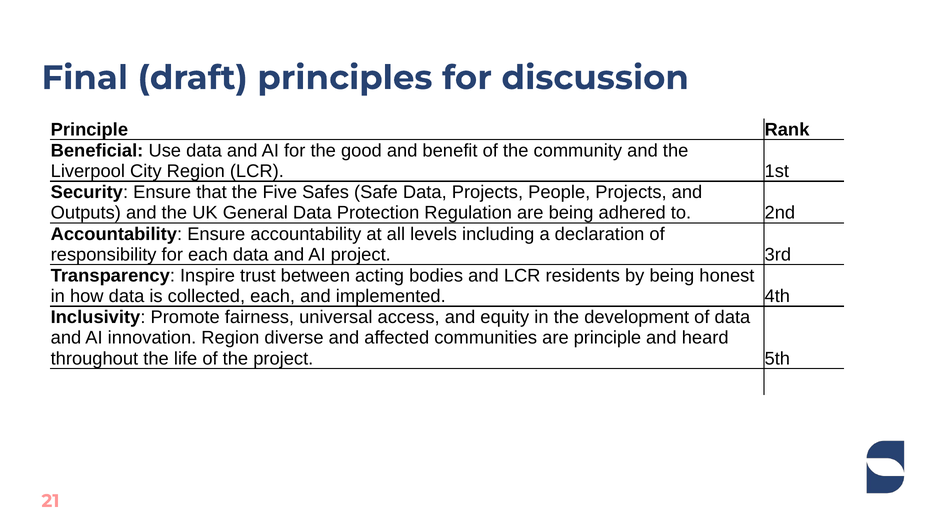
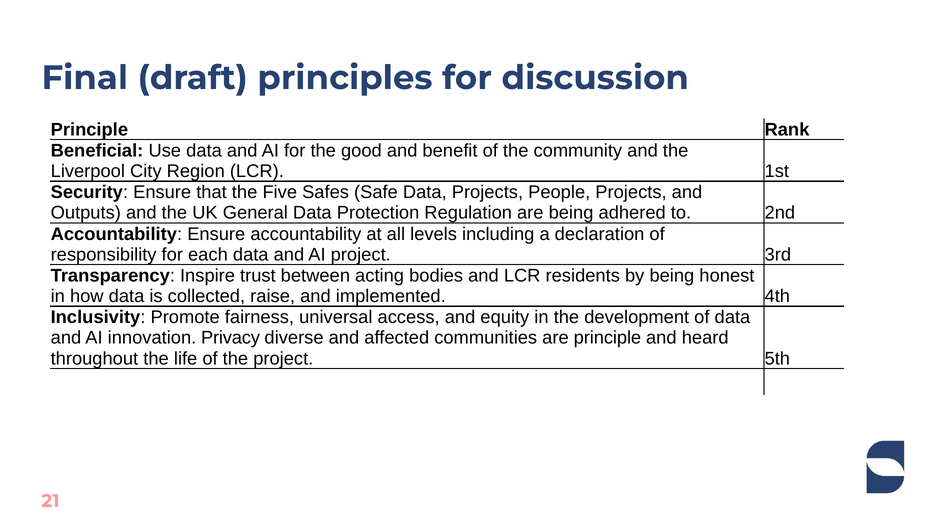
collected each: each -> raise
innovation Region: Region -> Privacy
